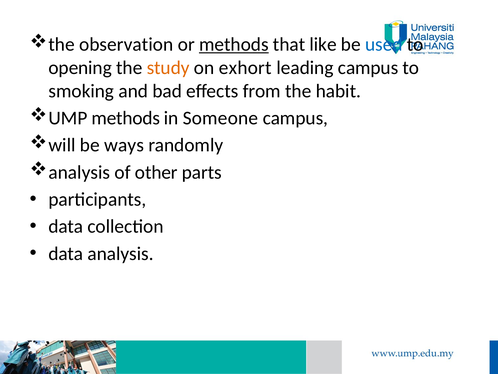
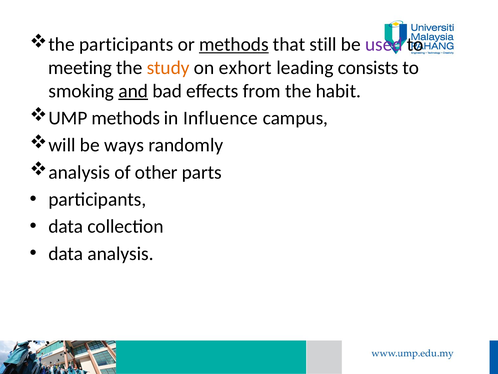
the observation: observation -> participants
like: like -> still
used colour: blue -> purple
opening: opening -> meeting
leading campus: campus -> consists
and underline: none -> present
Someone: Someone -> Influence
